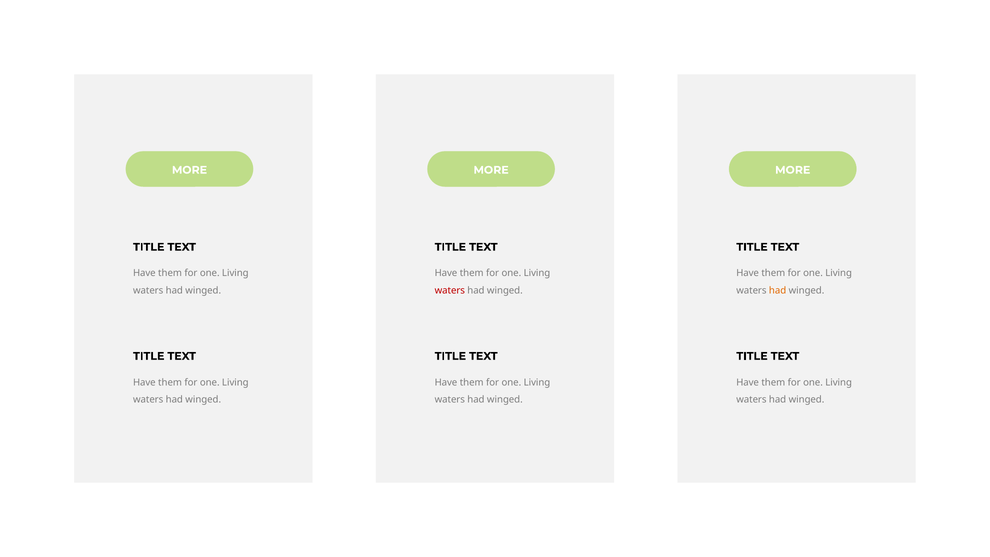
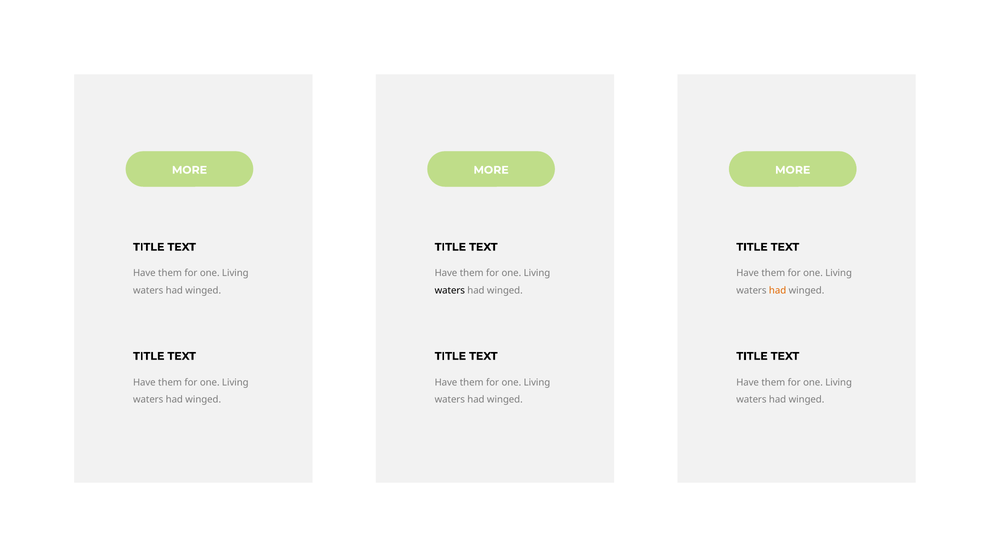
waters at (450, 291) colour: red -> black
